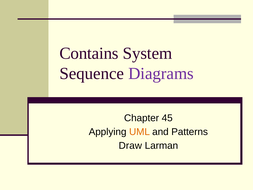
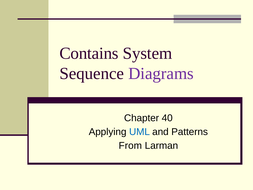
45: 45 -> 40
UML colour: orange -> blue
Draw: Draw -> From
